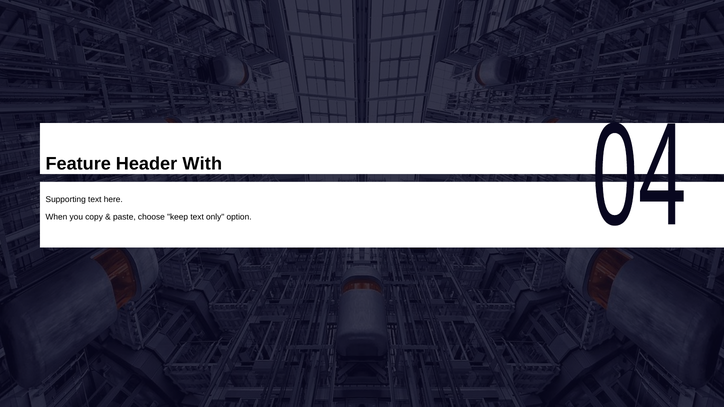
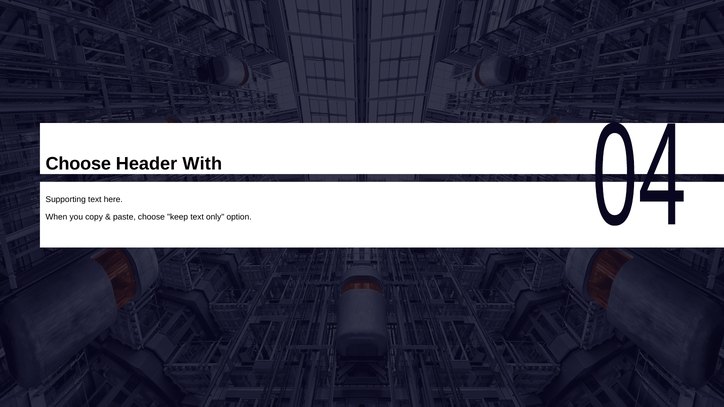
Feature at (78, 164): Feature -> Choose
